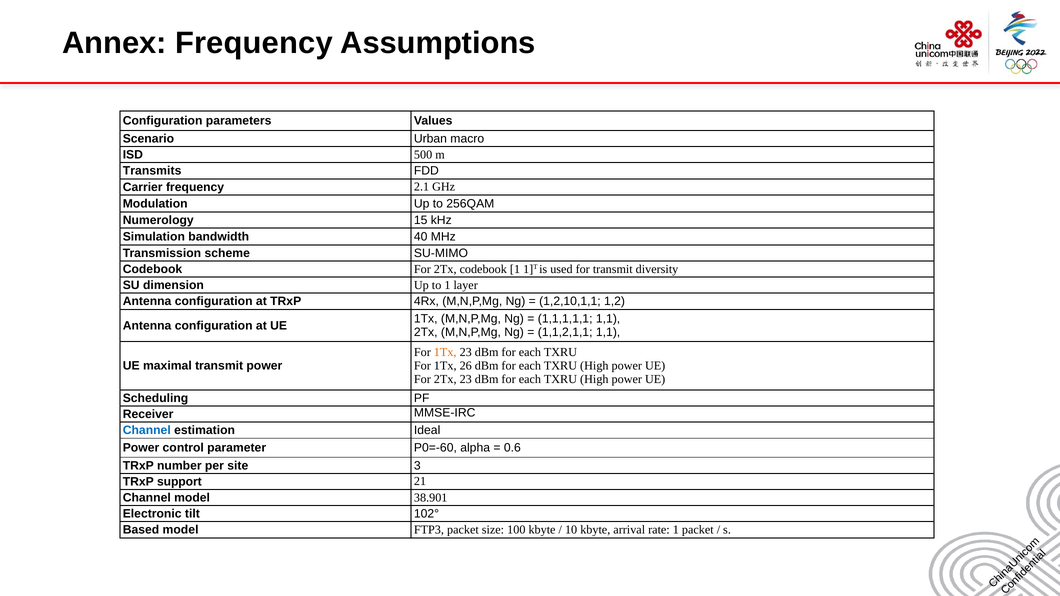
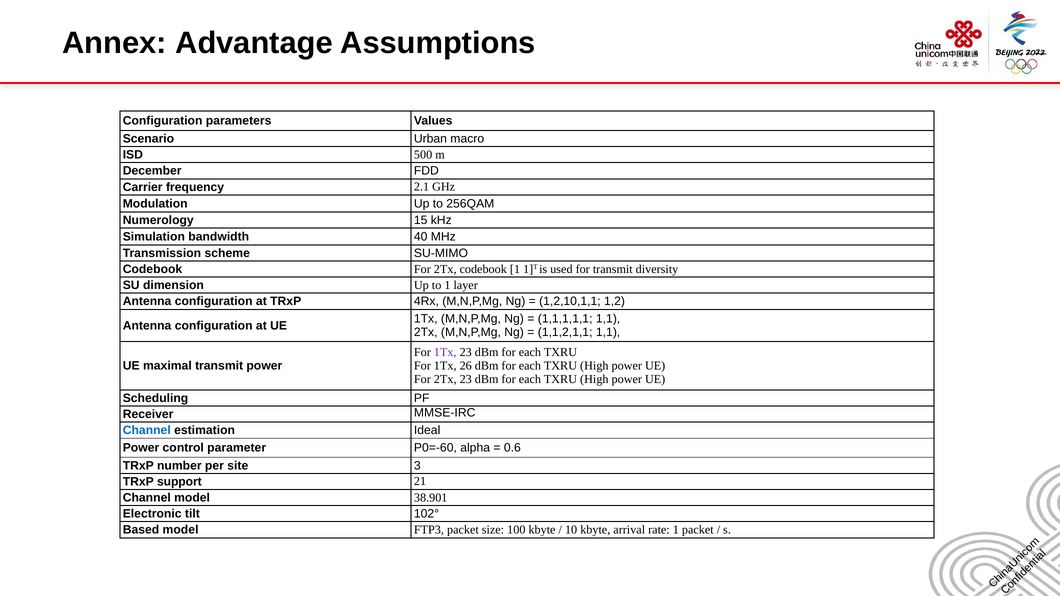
Annex Frequency: Frequency -> Advantage
Transmits: Transmits -> December
1Tx at (445, 352) colour: orange -> purple
